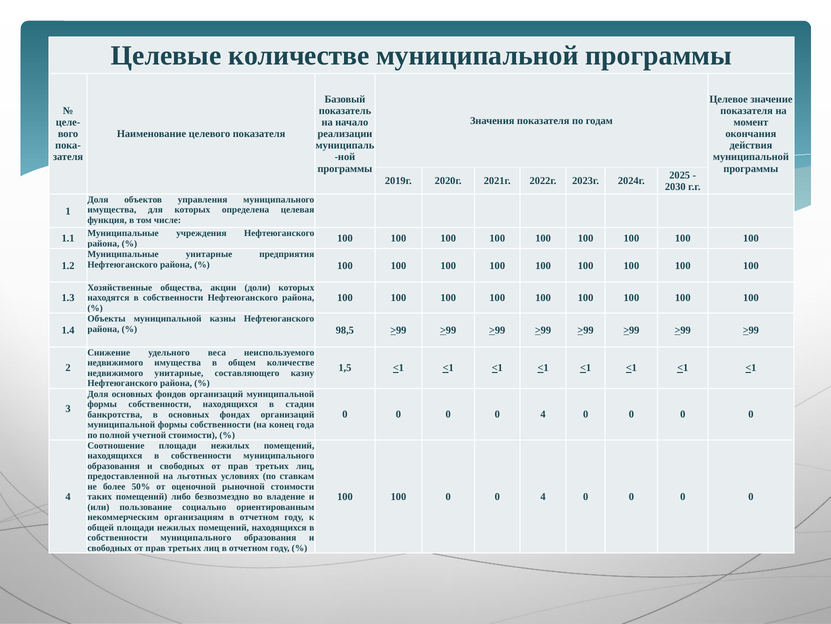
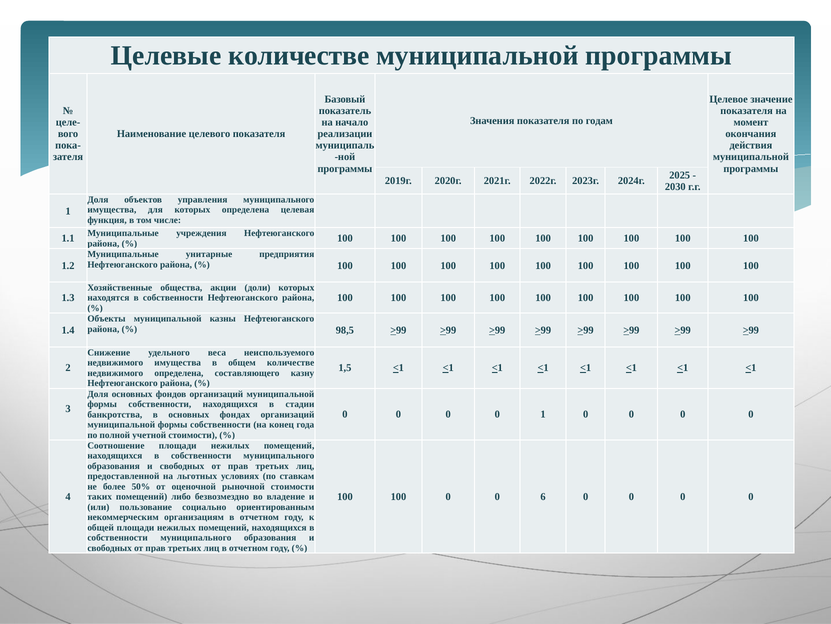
недвижимого унитарные: унитарные -> определена
4 at (543, 414): 4 -> 1
100 0 0 4: 4 -> 6
